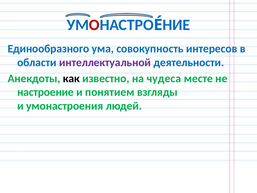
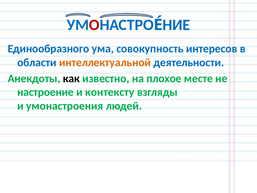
интеллектуальной colour: purple -> orange
чудеса: чудеса -> плохое
понятием: понятием -> контексту
